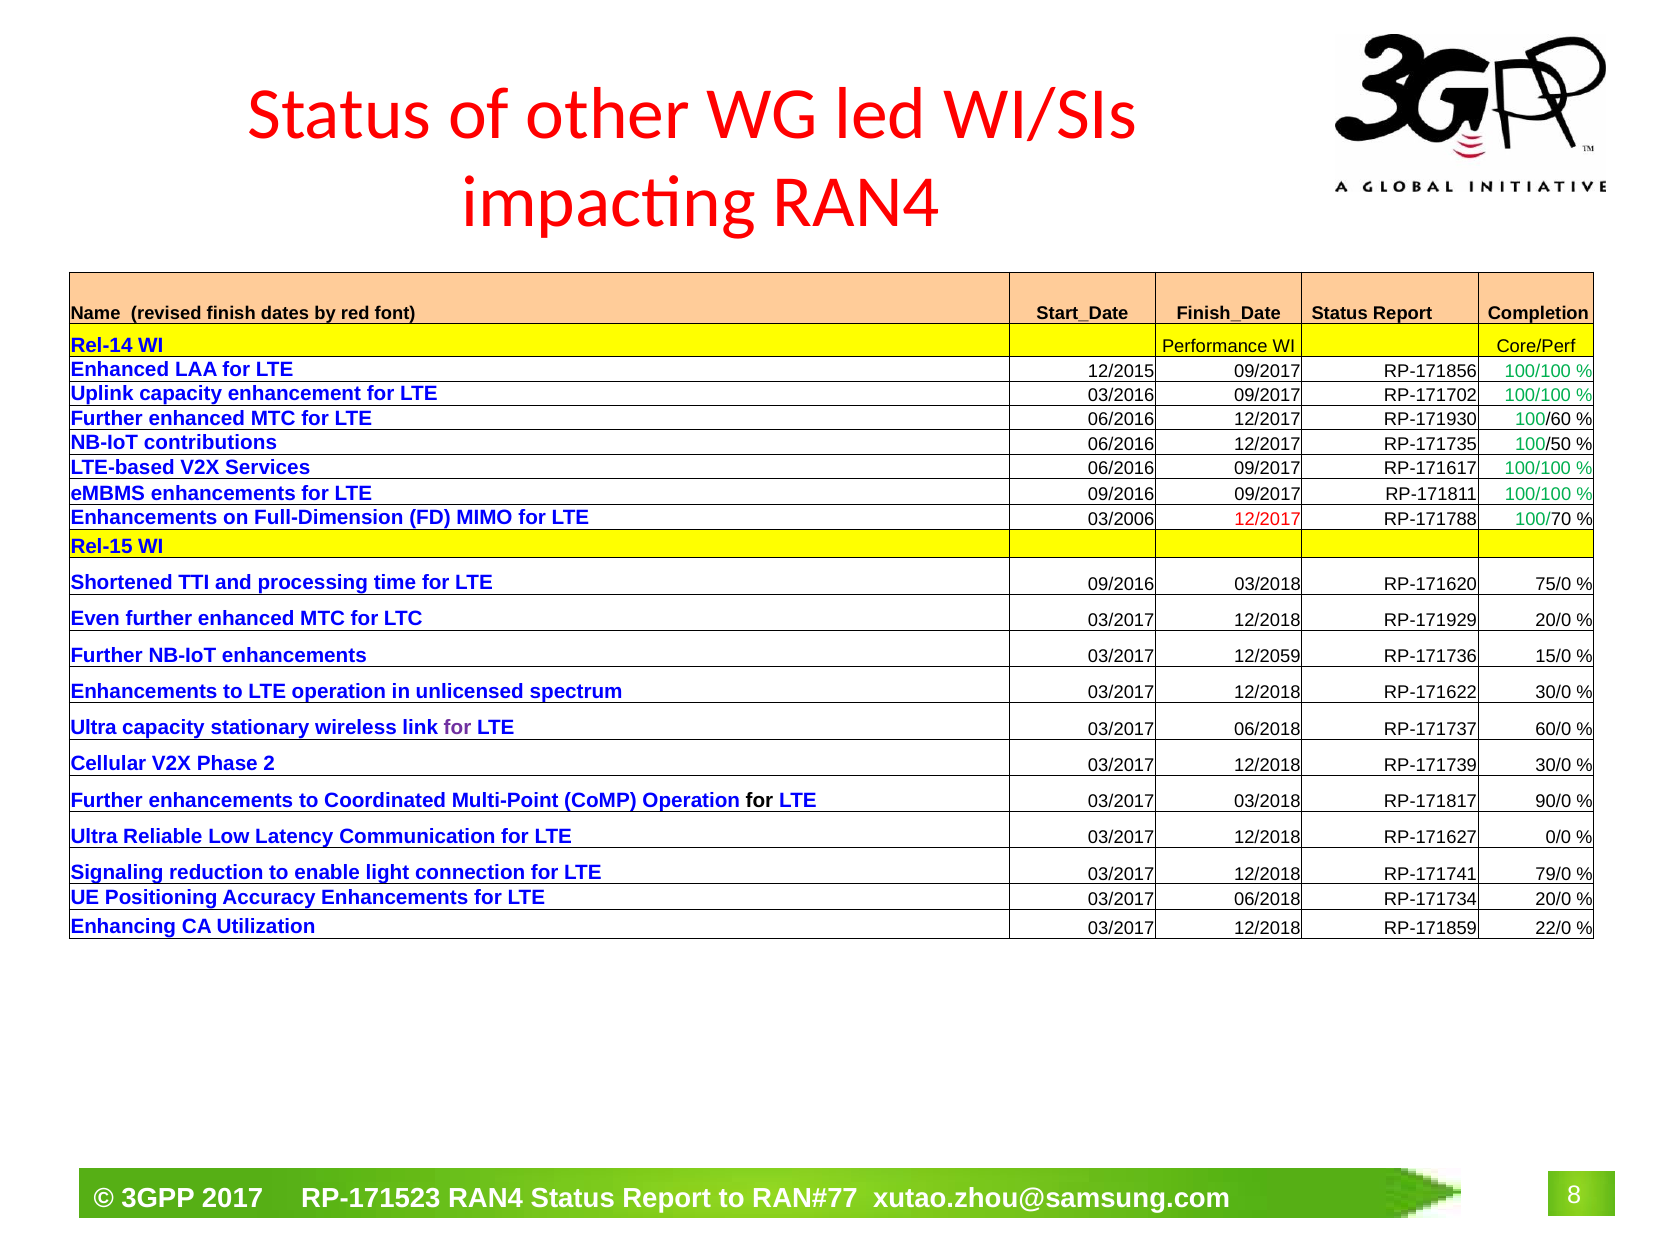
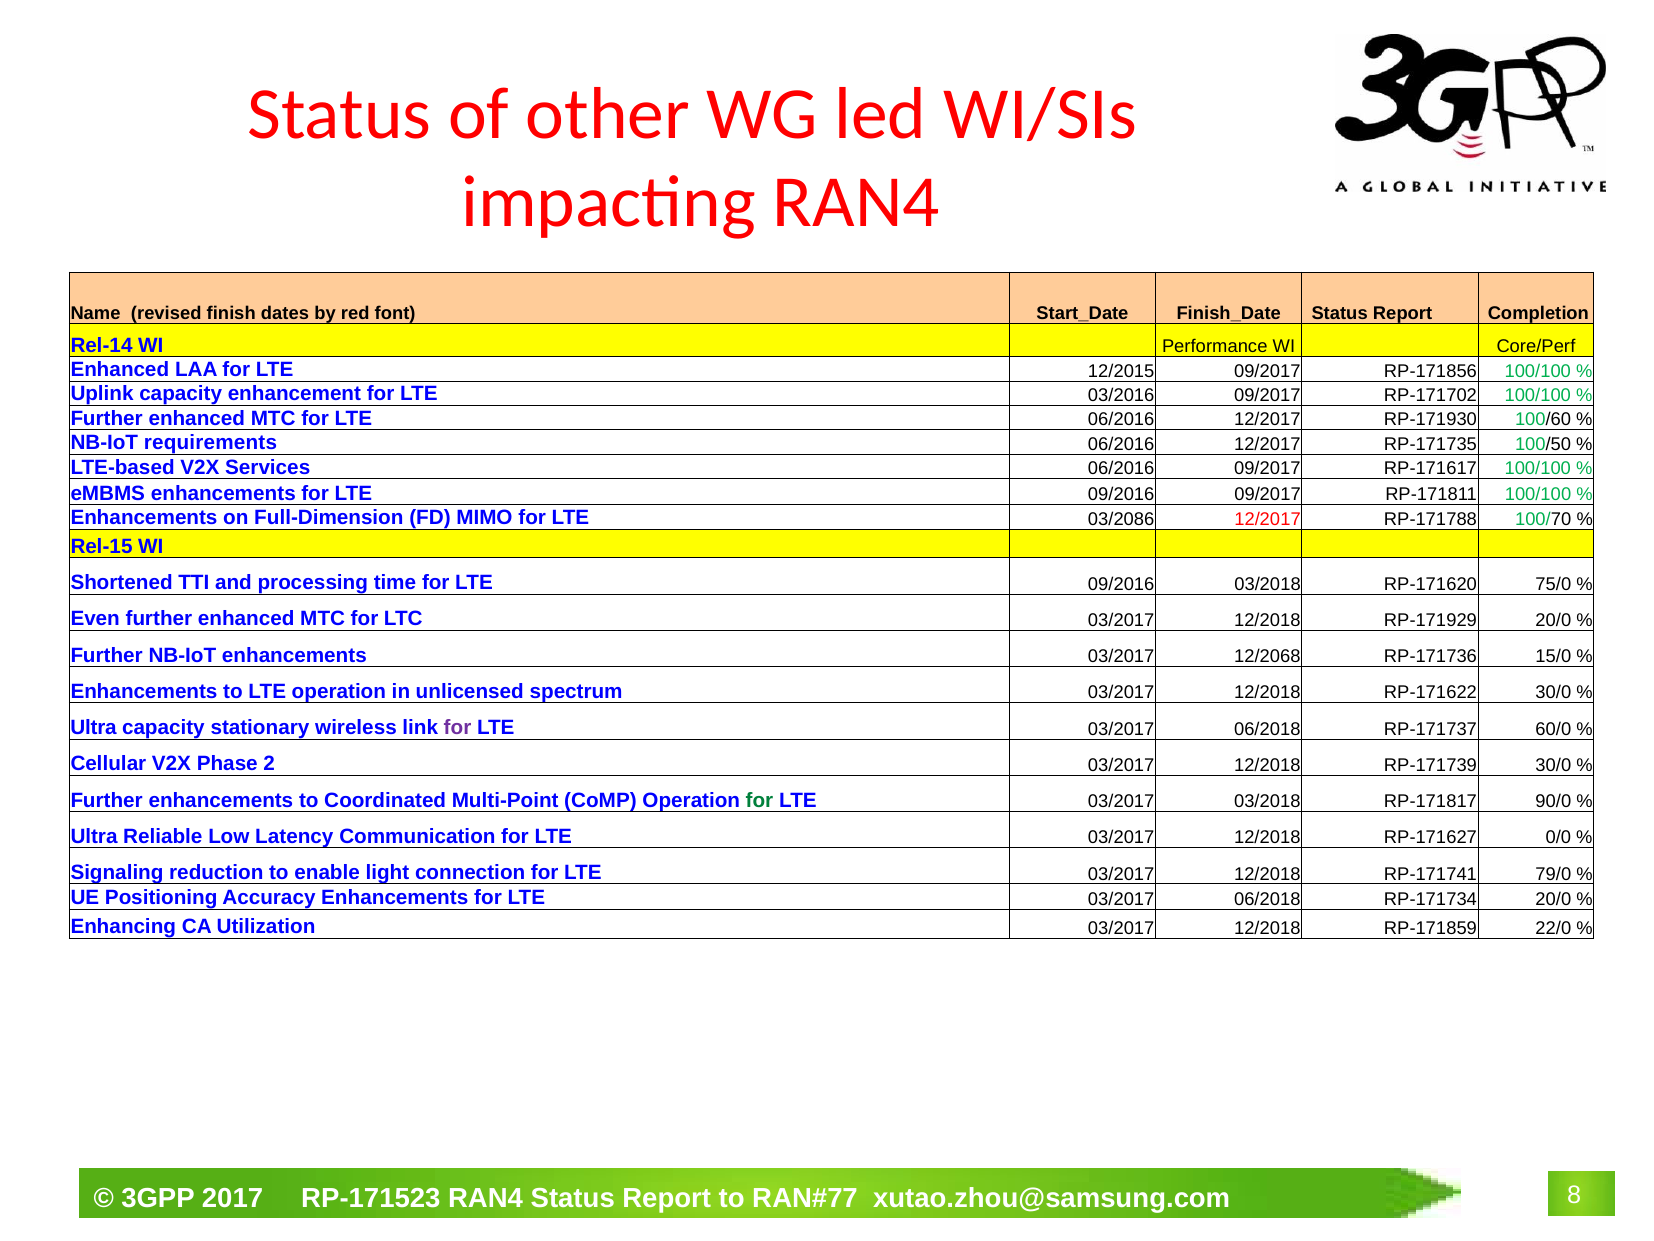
contributions: contributions -> requirements
03/2006: 03/2006 -> 03/2086
12/2059: 12/2059 -> 12/2068
for at (759, 800) colour: black -> green
